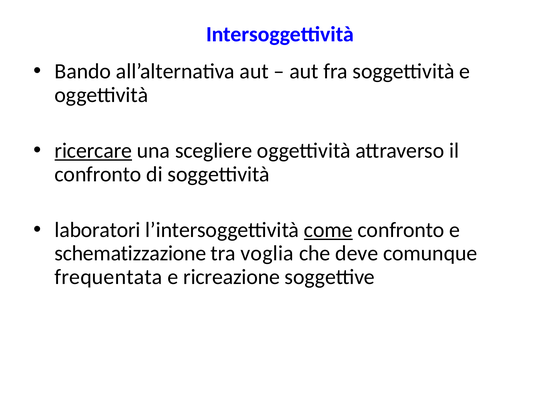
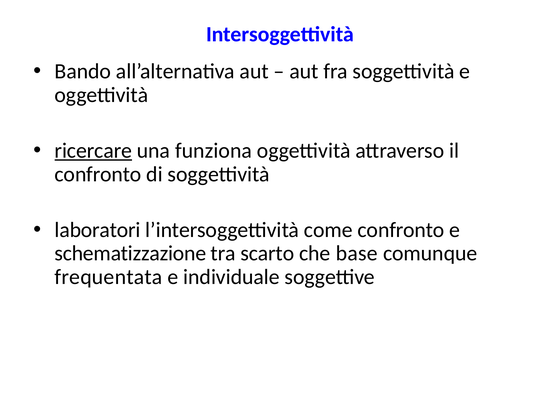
scegliere: scegliere -> funziona
come underline: present -> none
voglia: voglia -> scarto
deve: deve -> base
ricreazione: ricreazione -> individuale
